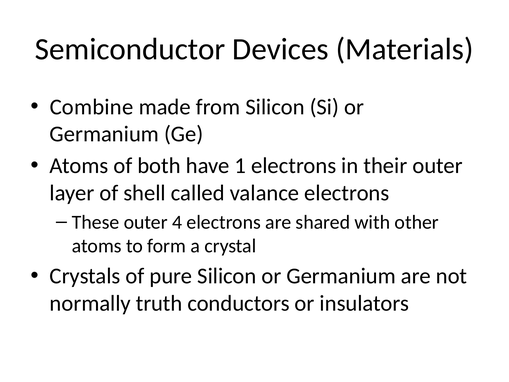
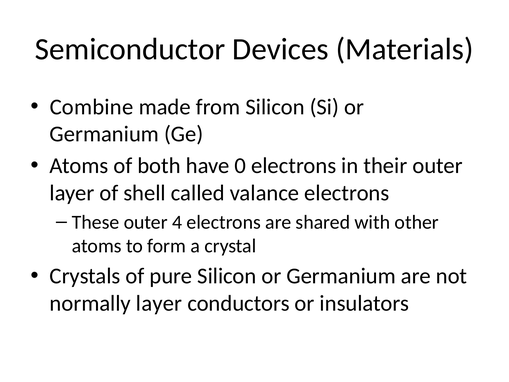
1: 1 -> 0
normally truth: truth -> layer
